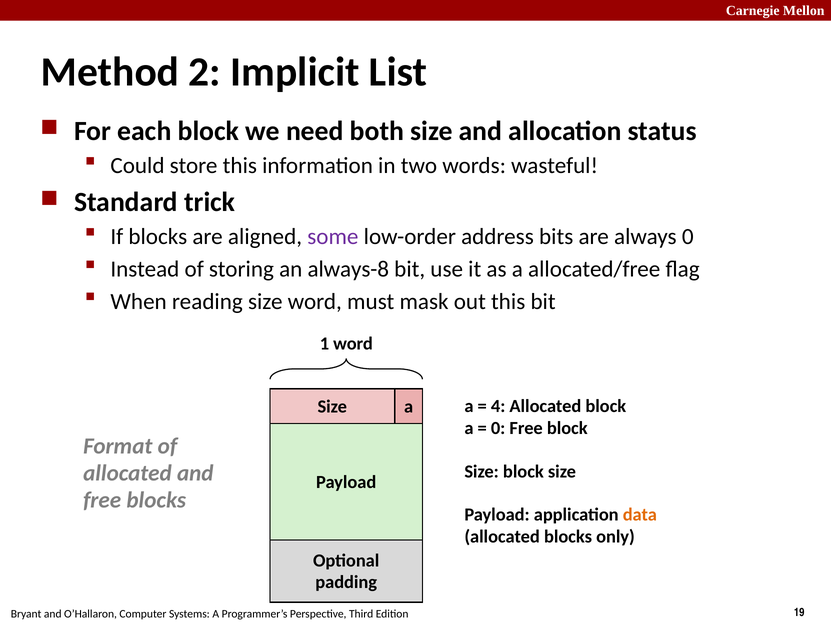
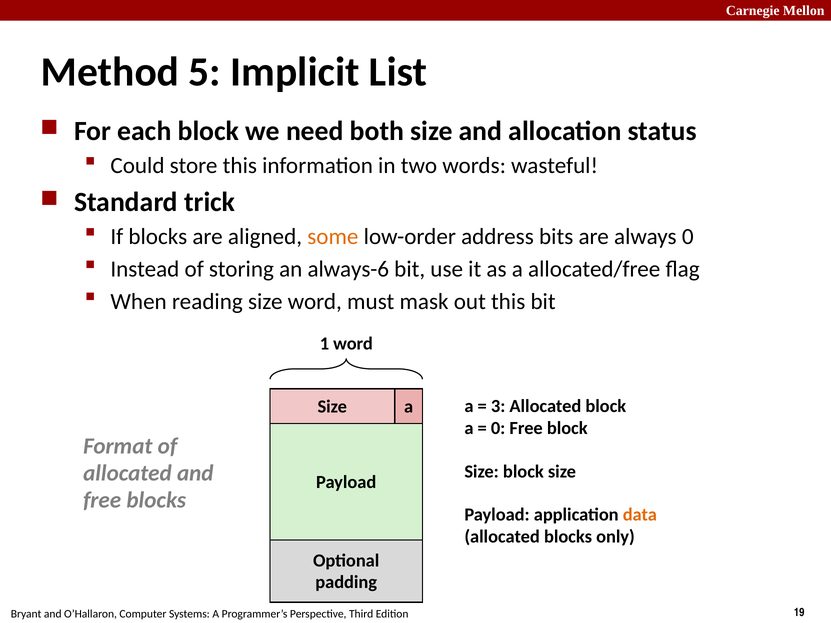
2: 2 -> 5
some colour: purple -> orange
always-8: always-8 -> always-6
4: 4 -> 3
